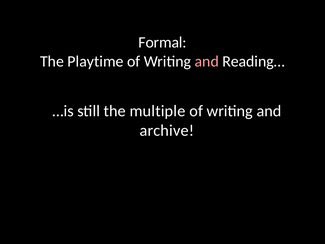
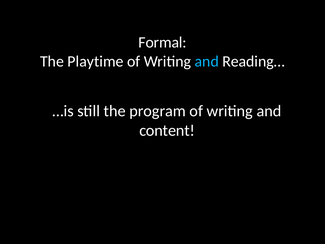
and at (207, 61) colour: pink -> light blue
multiple: multiple -> program
archive: archive -> content
